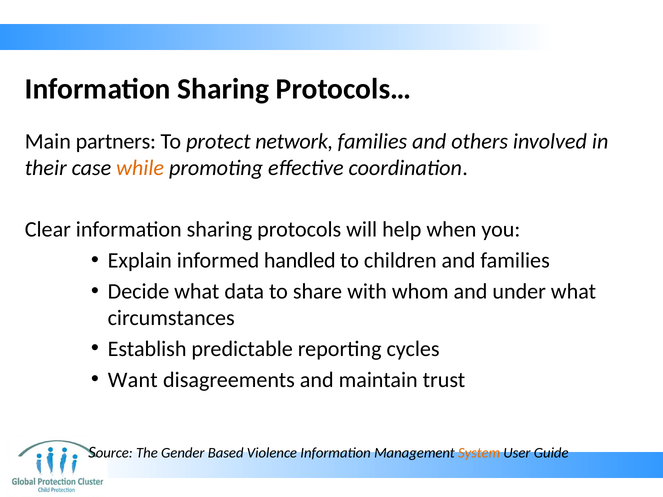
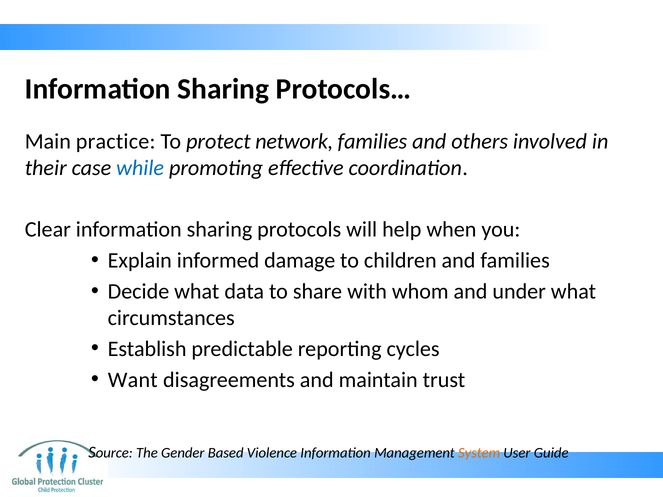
partners: partners -> practice
while colour: orange -> blue
handled: handled -> damage
